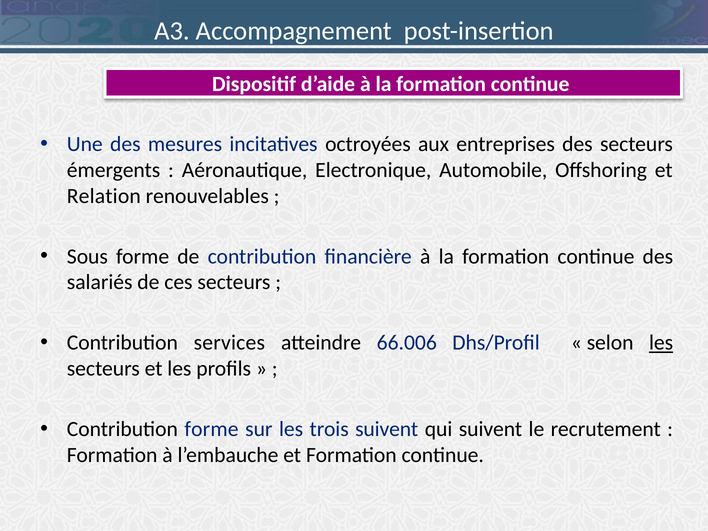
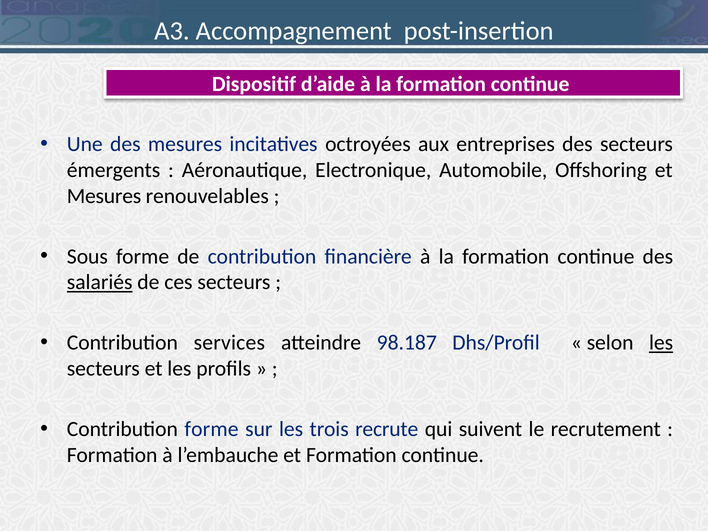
Relation at (104, 196): Relation -> Mesures
salariés underline: none -> present
66.006: 66.006 -> 98.187
trois suivent: suivent -> recrute
